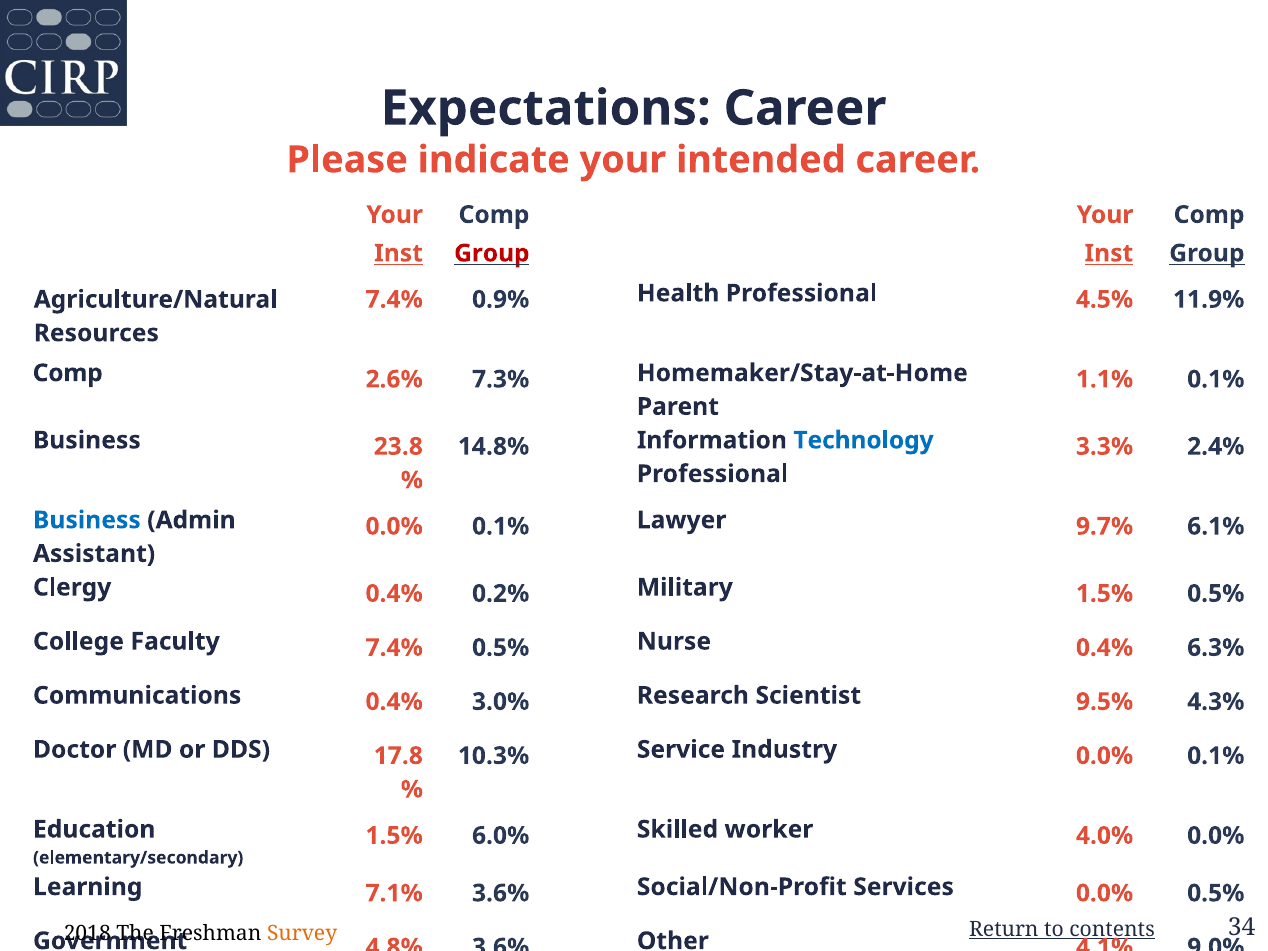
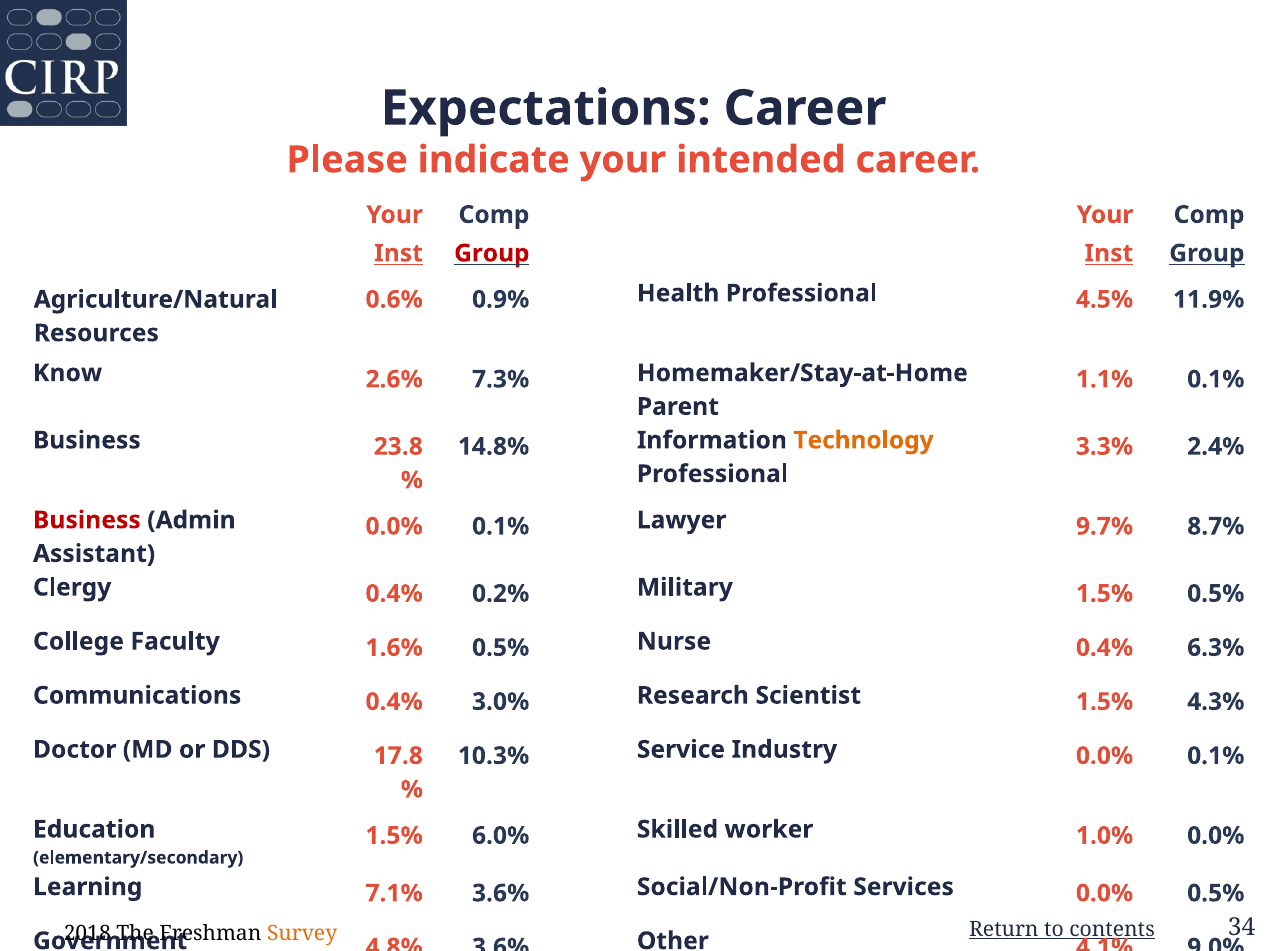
7.4% at (394, 300): 7.4% -> 0.6%
Comp at (68, 373): Comp -> Know
Technology colour: blue -> orange
Business at (87, 520) colour: blue -> red
6.1%: 6.1% -> 8.7%
Faculty 7.4%: 7.4% -> 1.6%
Scientist 9.5%: 9.5% -> 1.5%
4.0%: 4.0% -> 1.0%
